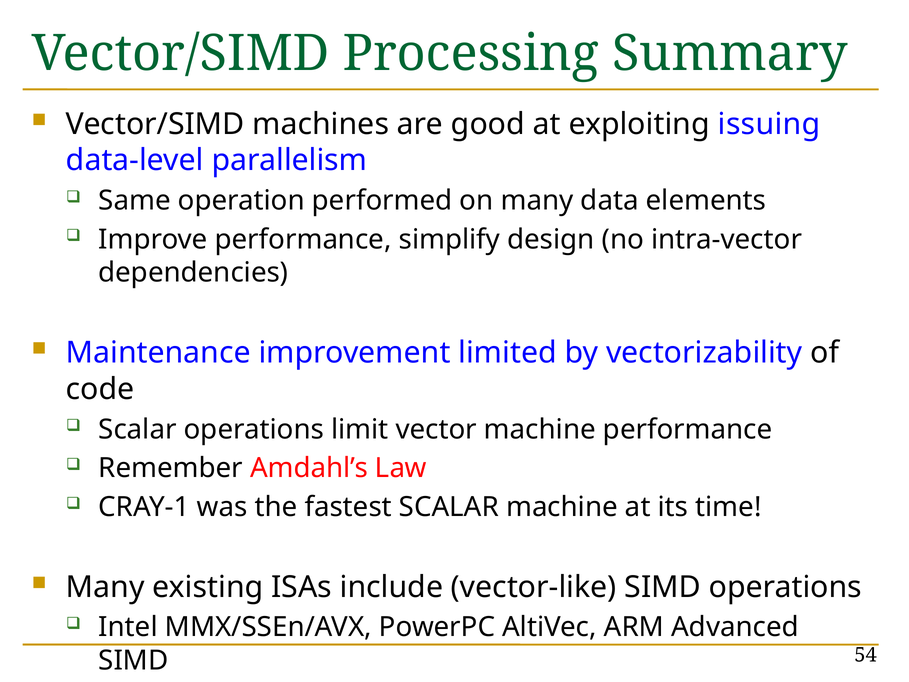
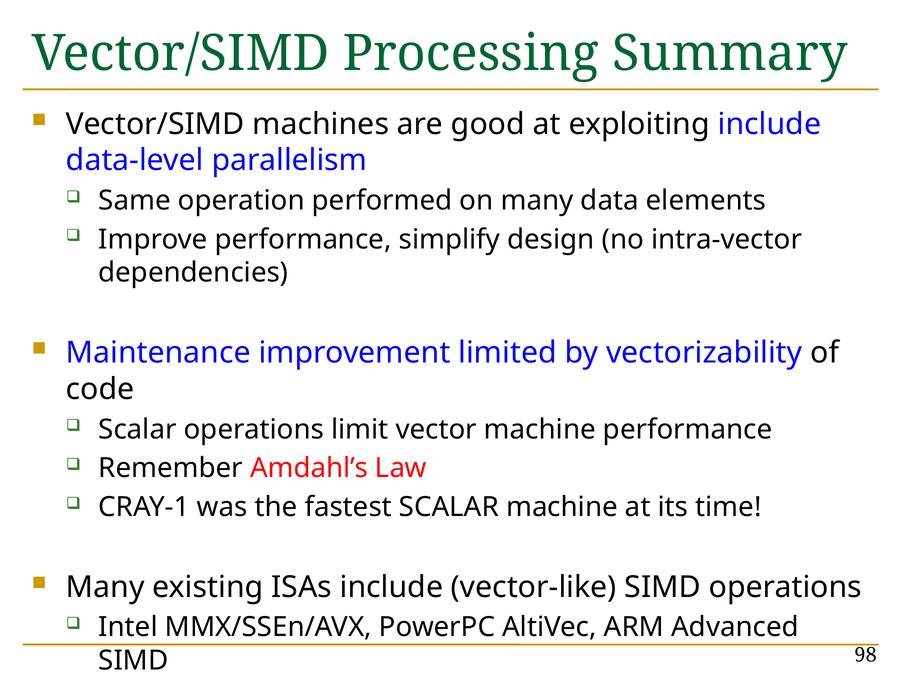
exploiting issuing: issuing -> include
54: 54 -> 98
